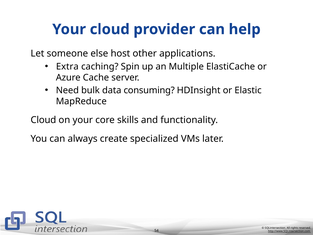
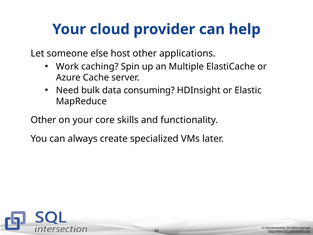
Extra: Extra -> Work
Cloud at (43, 120): Cloud -> Other
